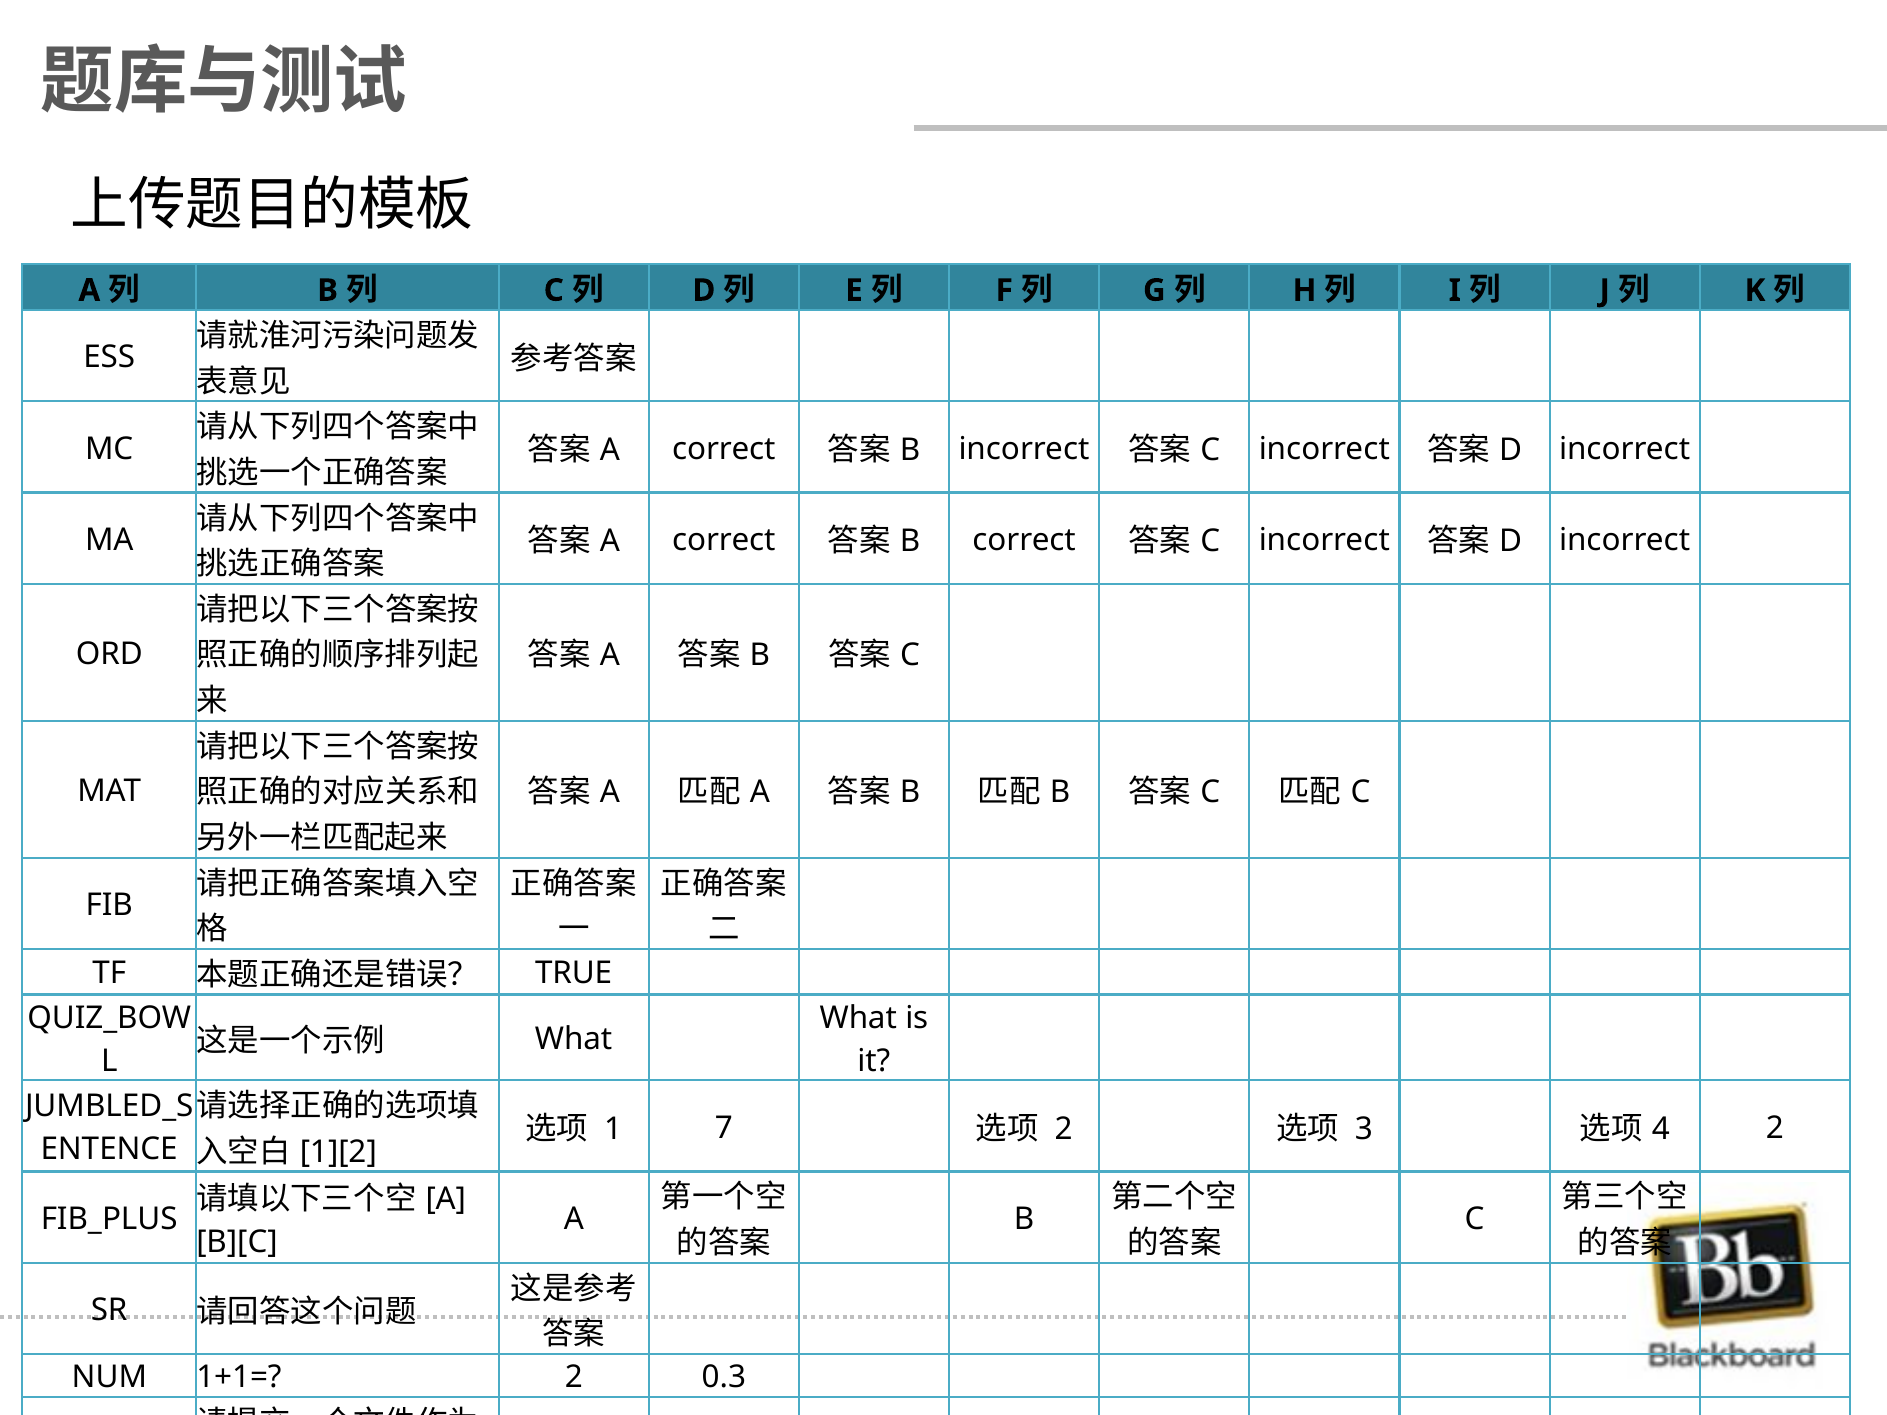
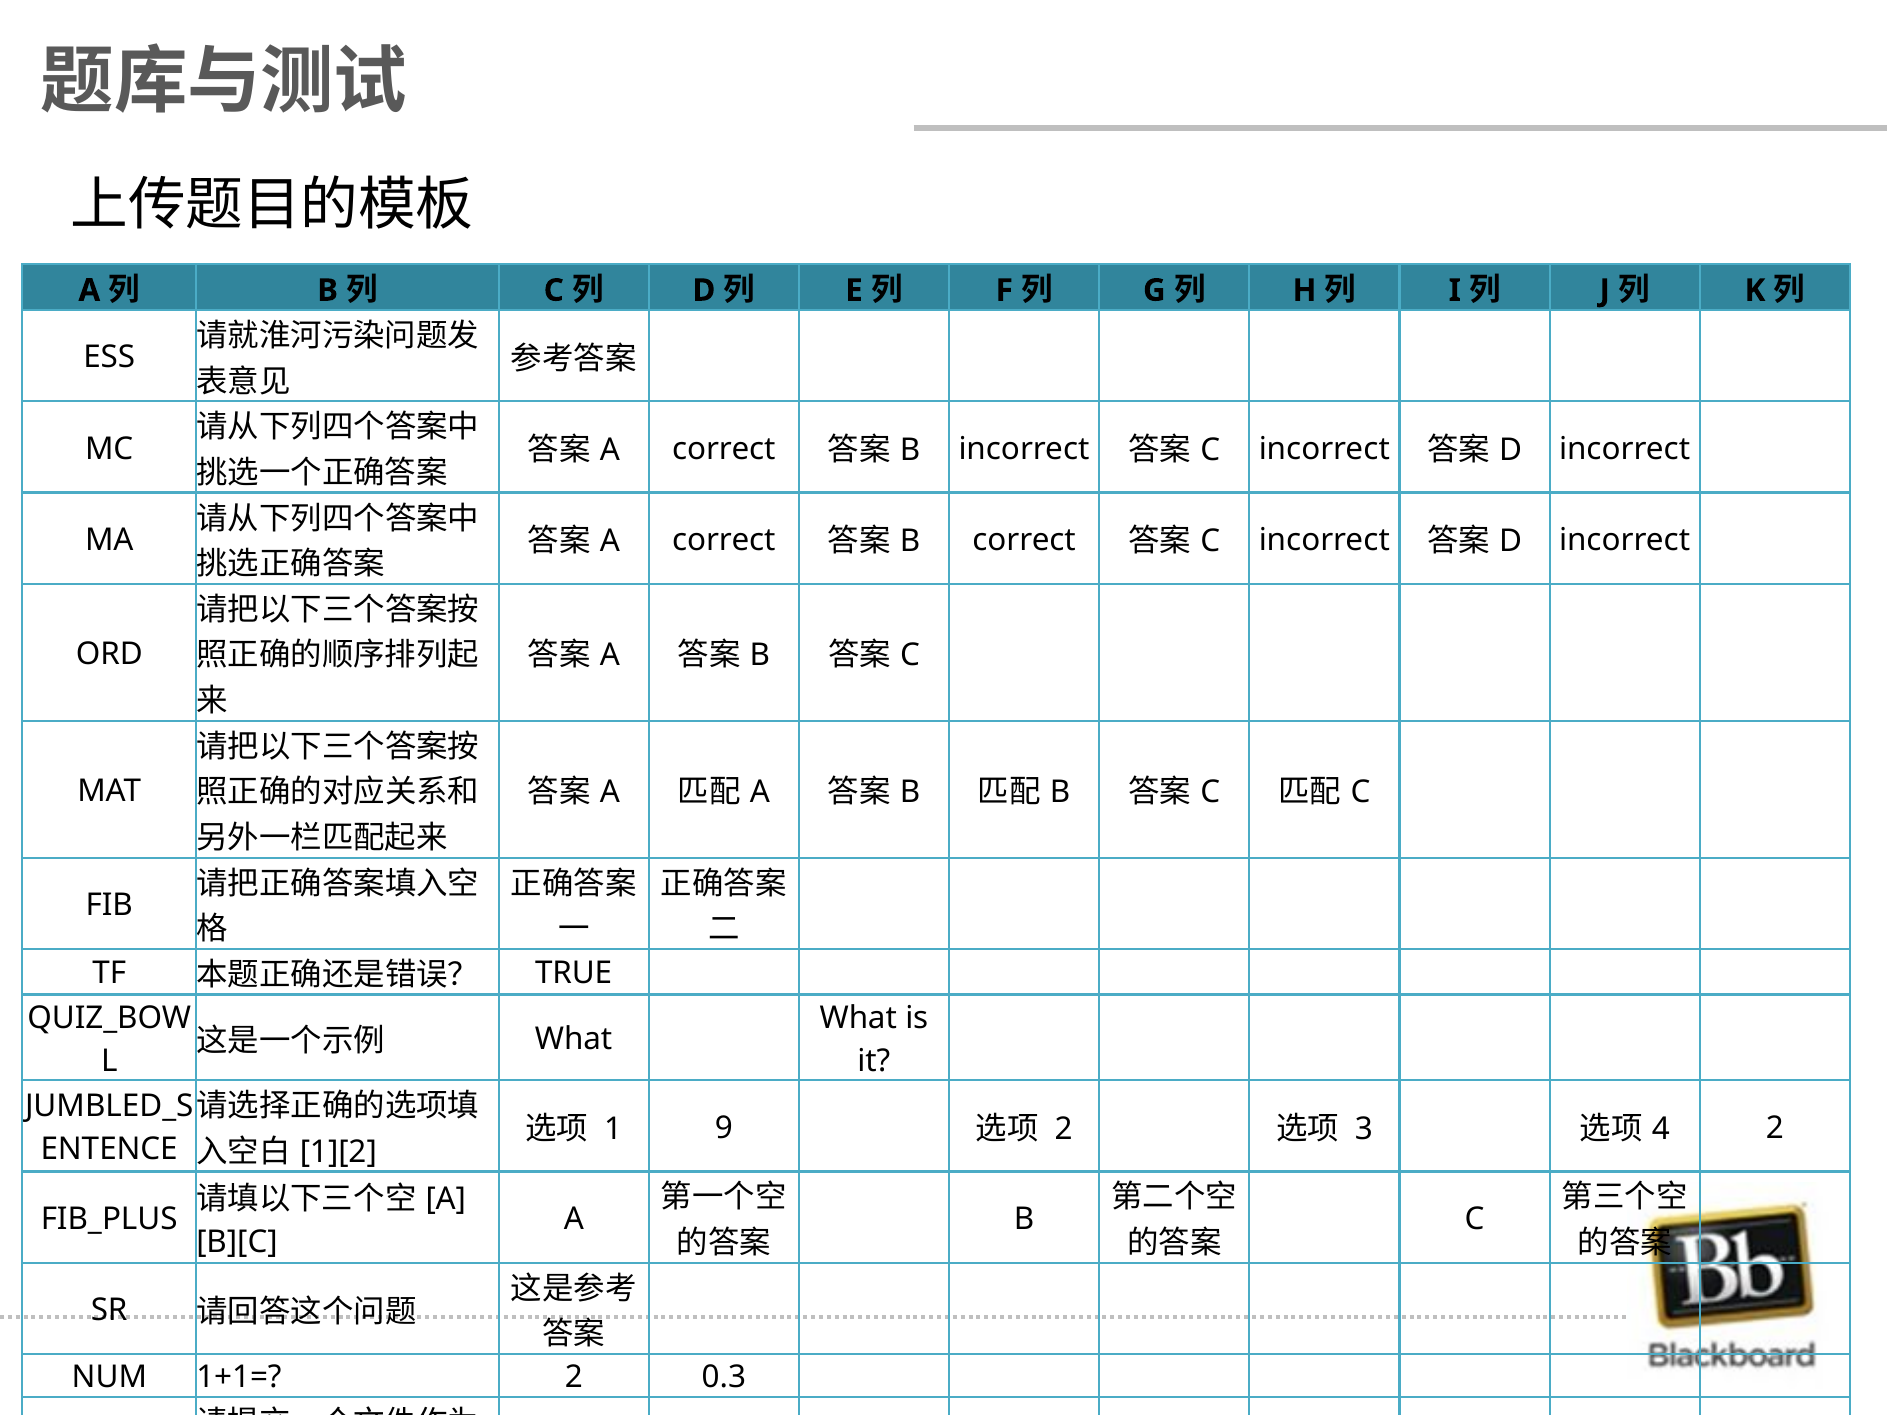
7: 7 -> 9
